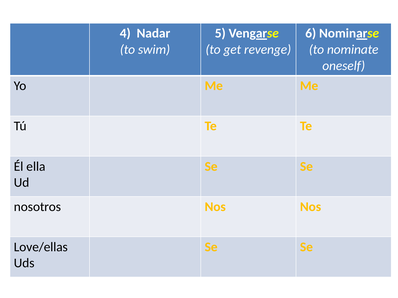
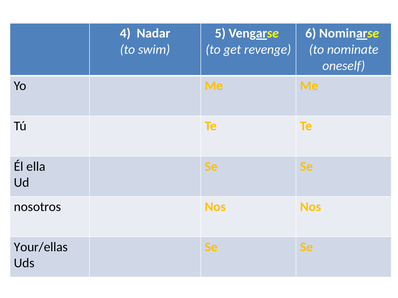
Love/ellas: Love/ellas -> Your/ellas
